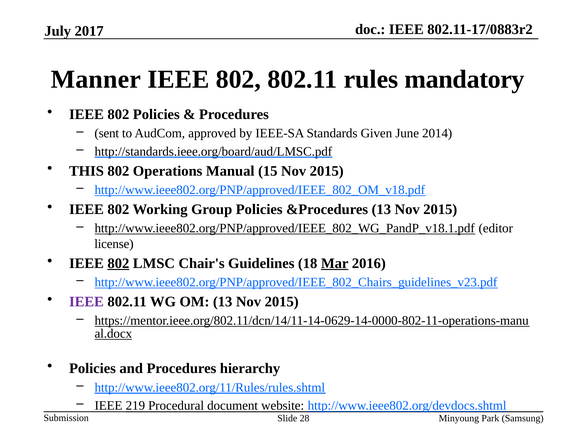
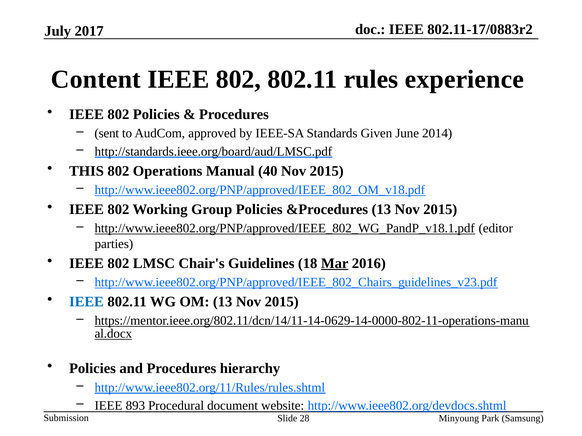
Manner: Manner -> Content
mandatory: mandatory -> experience
15: 15 -> 40
license: license -> parties
802 at (118, 264) underline: present -> none
IEEE at (86, 302) colour: purple -> blue
219: 219 -> 893
